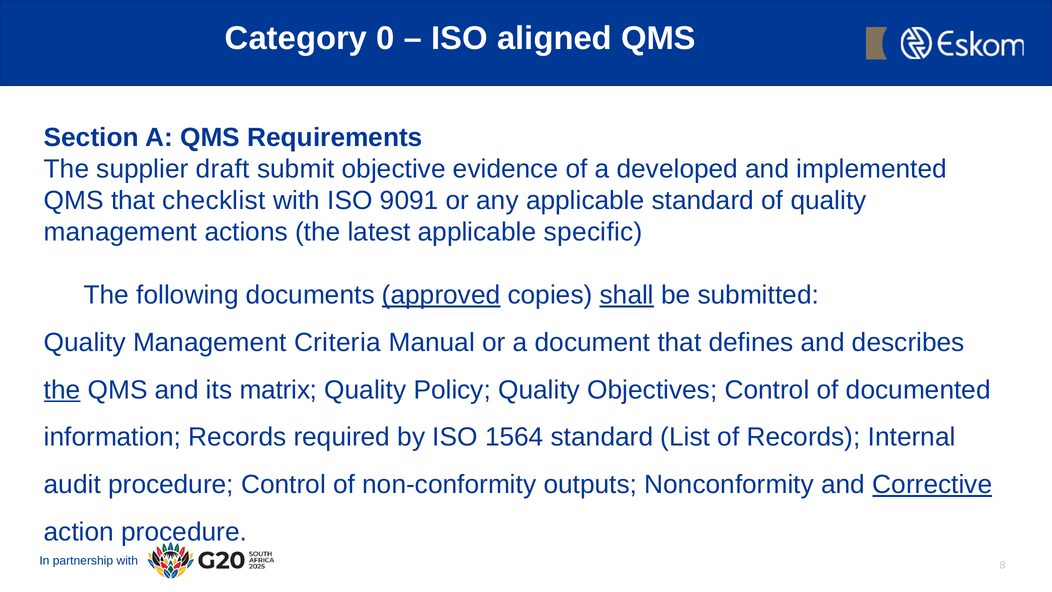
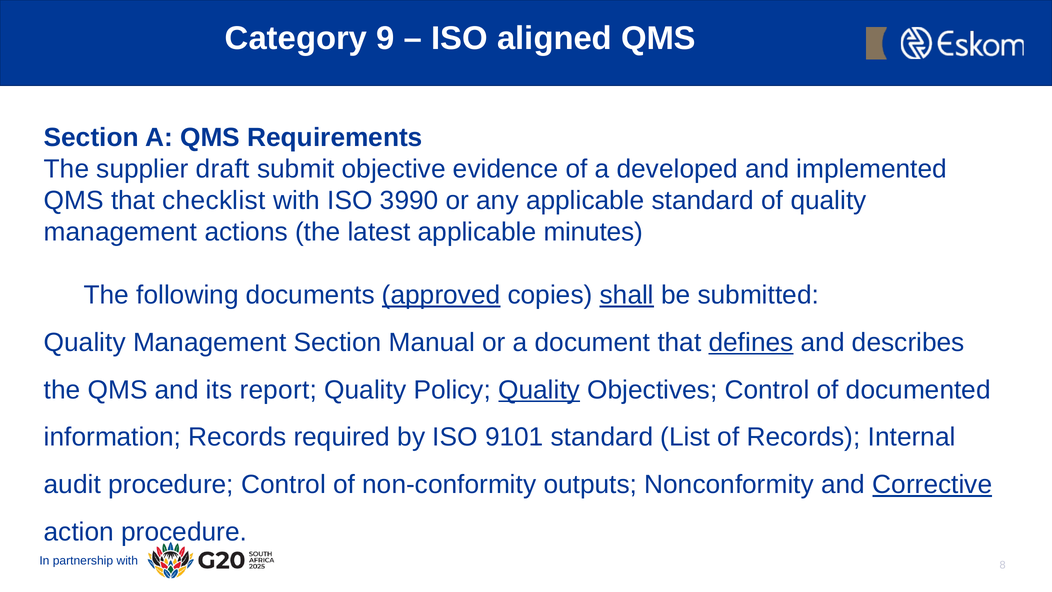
0: 0 -> 9
9091: 9091 -> 3990
specific: specific -> minutes
Management Criteria: Criteria -> Section
defines underline: none -> present
the at (62, 390) underline: present -> none
matrix: matrix -> report
Quality at (539, 390) underline: none -> present
1564: 1564 -> 9101
